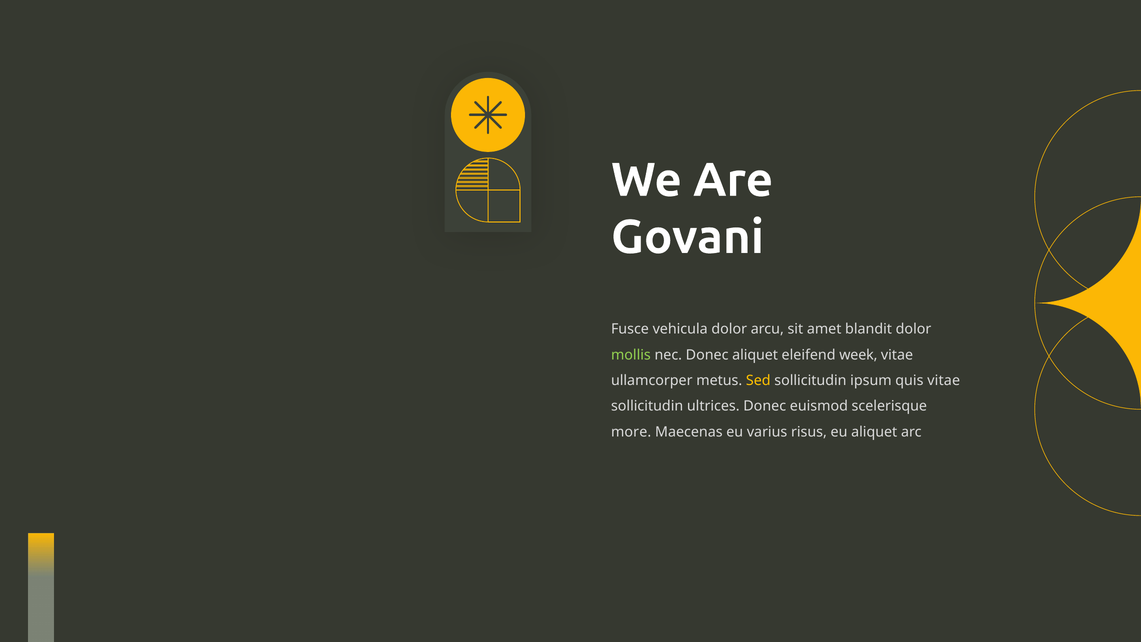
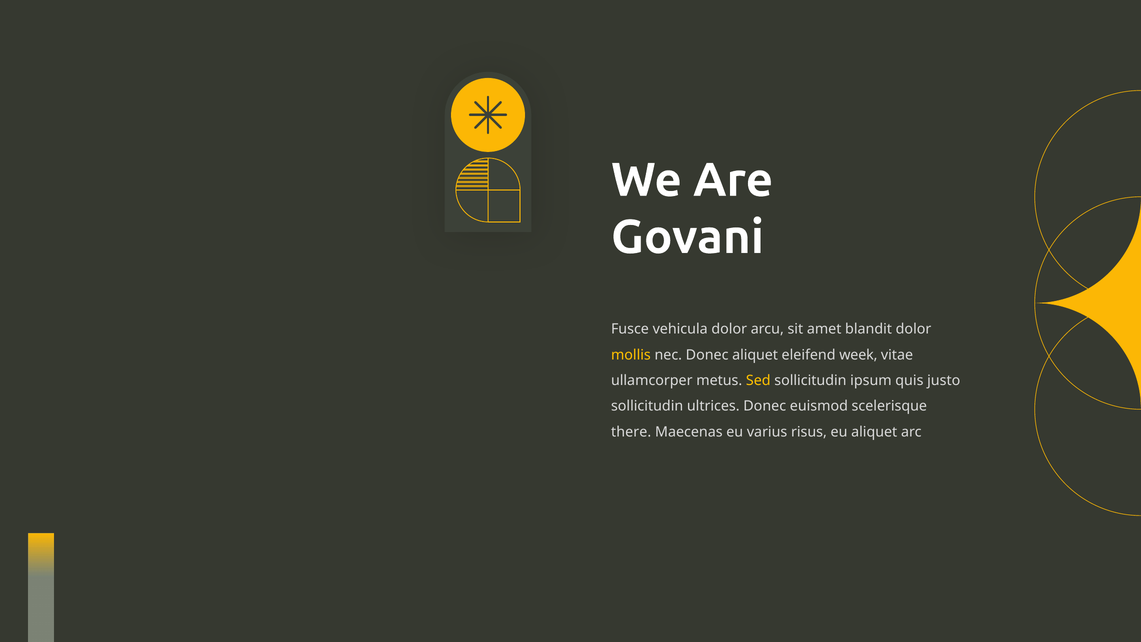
mollis colour: light green -> yellow
quis vitae: vitae -> justo
more: more -> there
